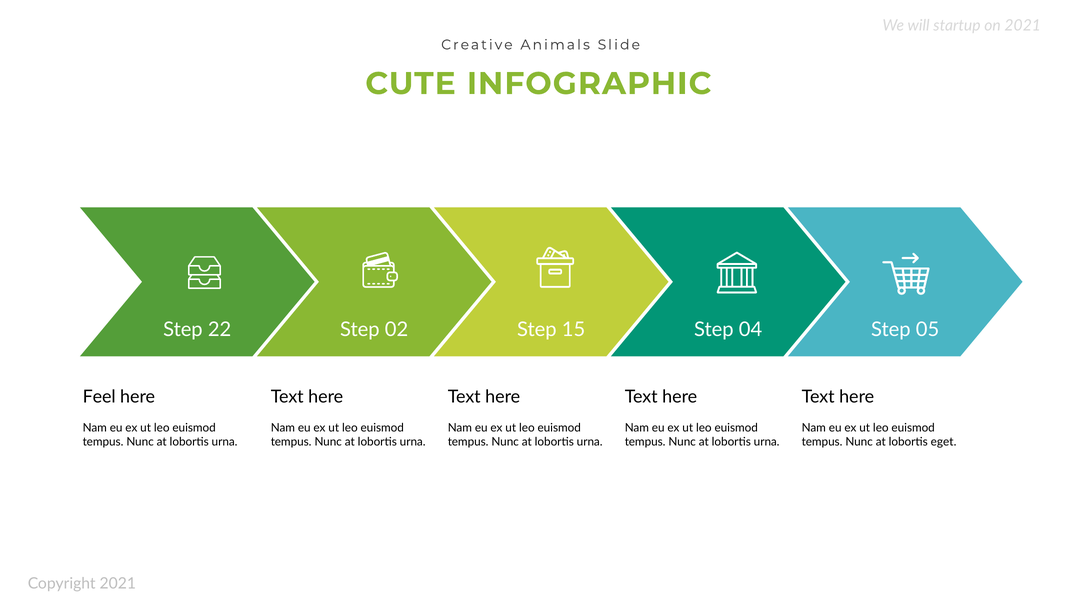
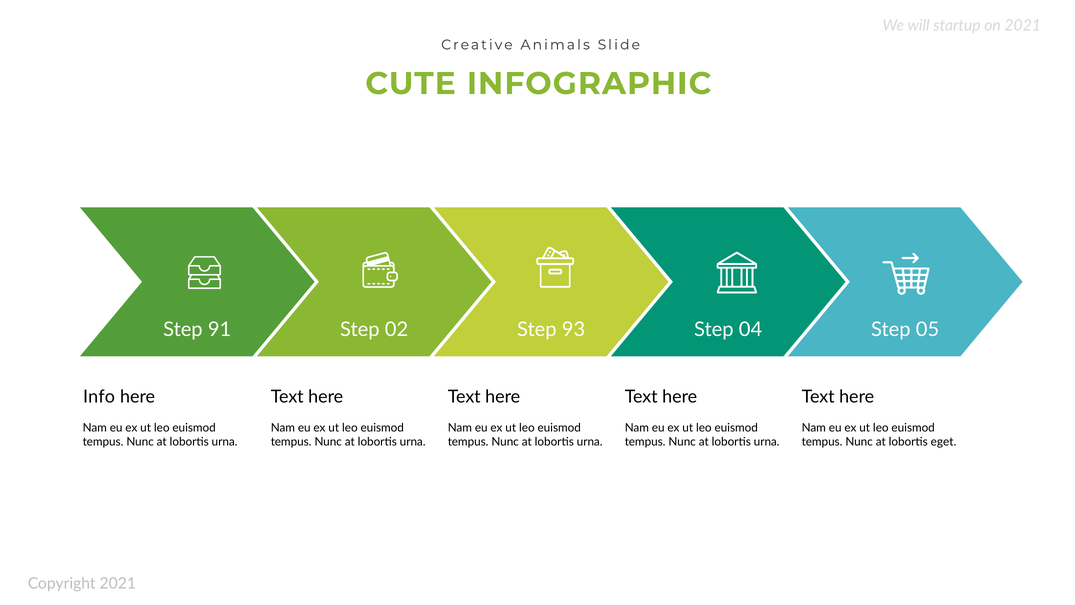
22: 22 -> 91
15: 15 -> 93
Feel: Feel -> Info
